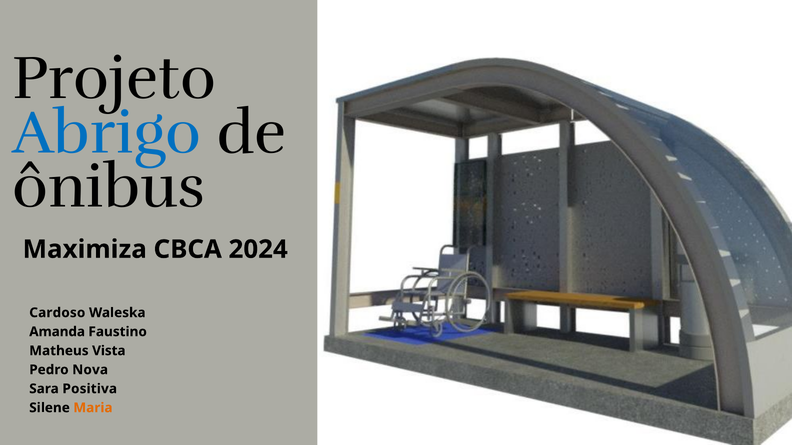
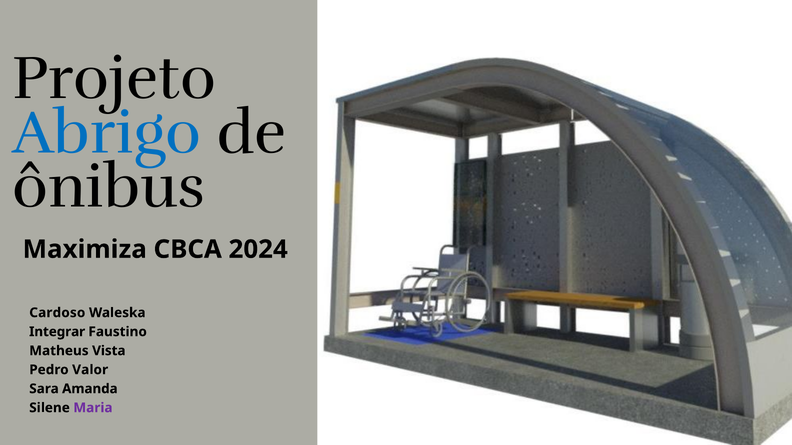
Amanda: Amanda -> Integrar
Nova: Nova -> Valor
Positiva: Positiva -> Amanda
Maria colour: orange -> purple
